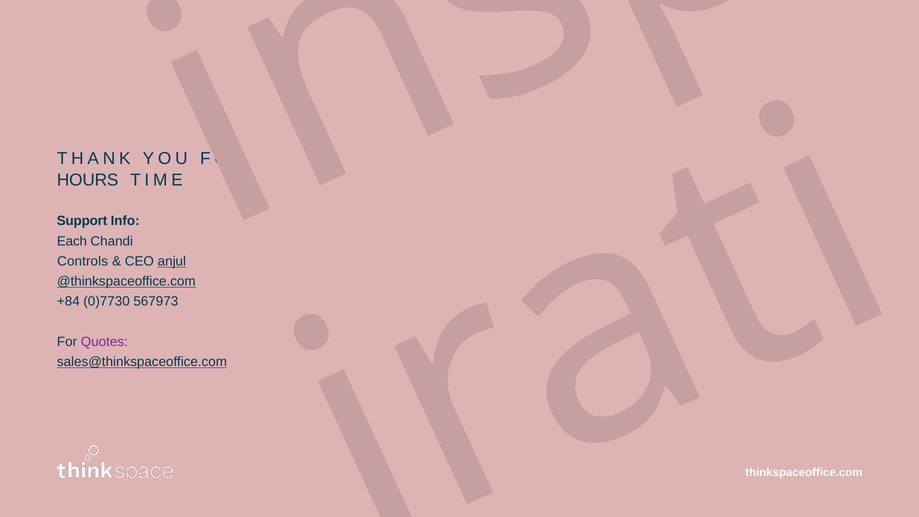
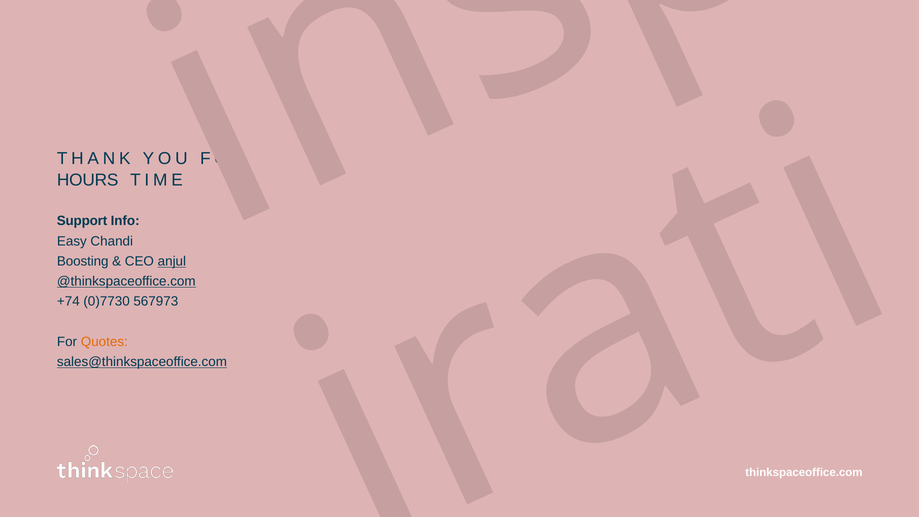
Each: Each -> Easy
Controls: Controls -> Boosting
+84: +84 -> +74
Quotes colour: purple -> orange
